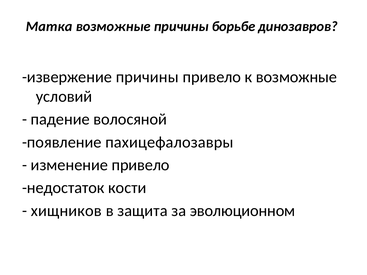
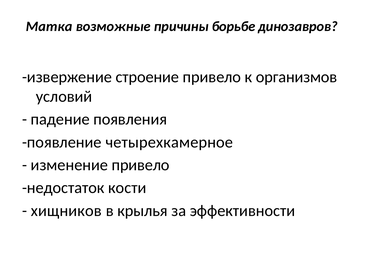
извержение причины: причины -> строение
к возможные: возможные -> организмов
волосяной: волосяной -> появления
пахицефалозавры: пахицефалозавры -> четырехкамерное
защита: защита -> крылья
эволюционном: эволюционном -> эффективности
